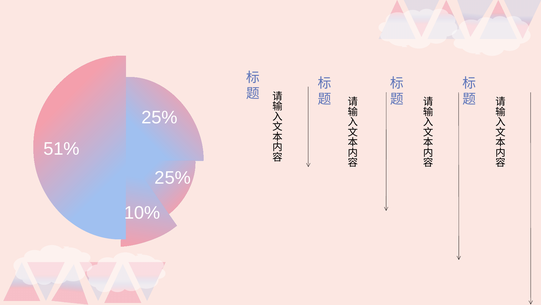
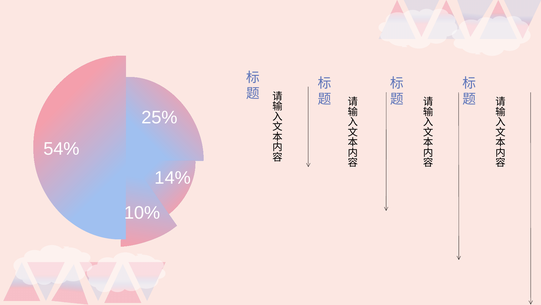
51%: 51% -> 54%
25% at (173, 178): 25% -> 14%
